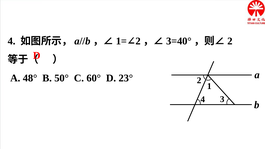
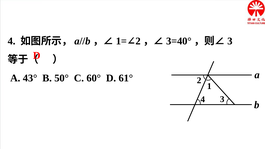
2 at (230, 41): 2 -> 3
48°: 48° -> 43°
23°: 23° -> 61°
